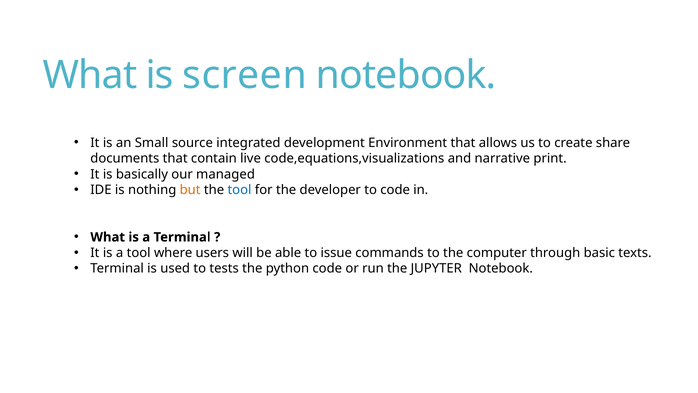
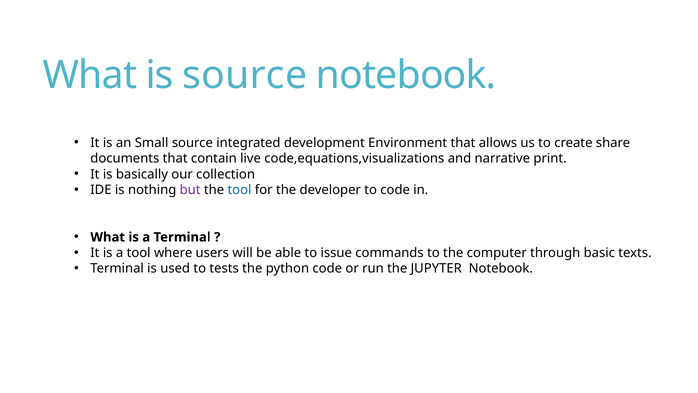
is screen: screen -> source
managed: managed -> collection
but colour: orange -> purple
